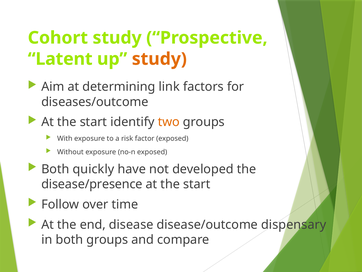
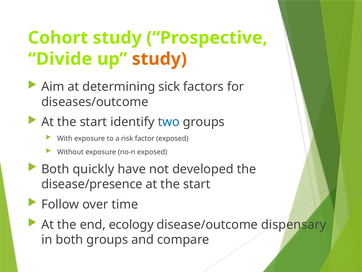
Latent: Latent -> Divide
link: link -> sick
two colour: orange -> blue
disease: disease -> ecology
